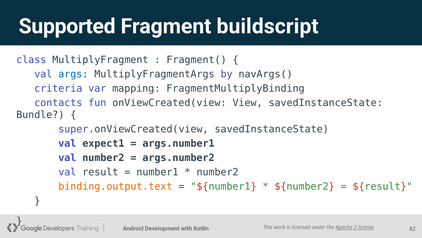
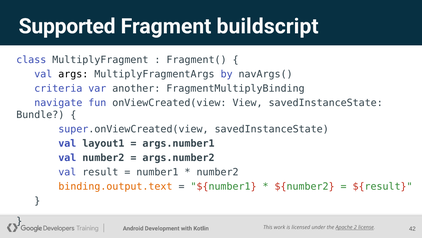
args colour: blue -> black
mapping: mapping -> another
contacts: contacts -> navigate
expect1: expect1 -> layout1
